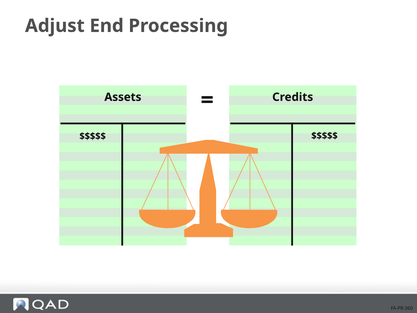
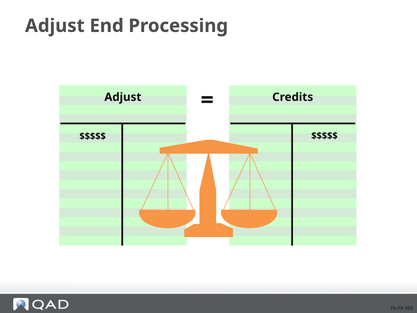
Assets at (123, 97): Assets -> Adjust
